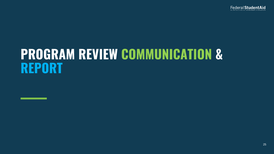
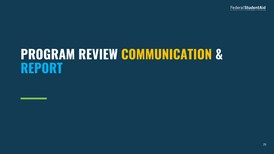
COMMUNICATION colour: light green -> yellow
